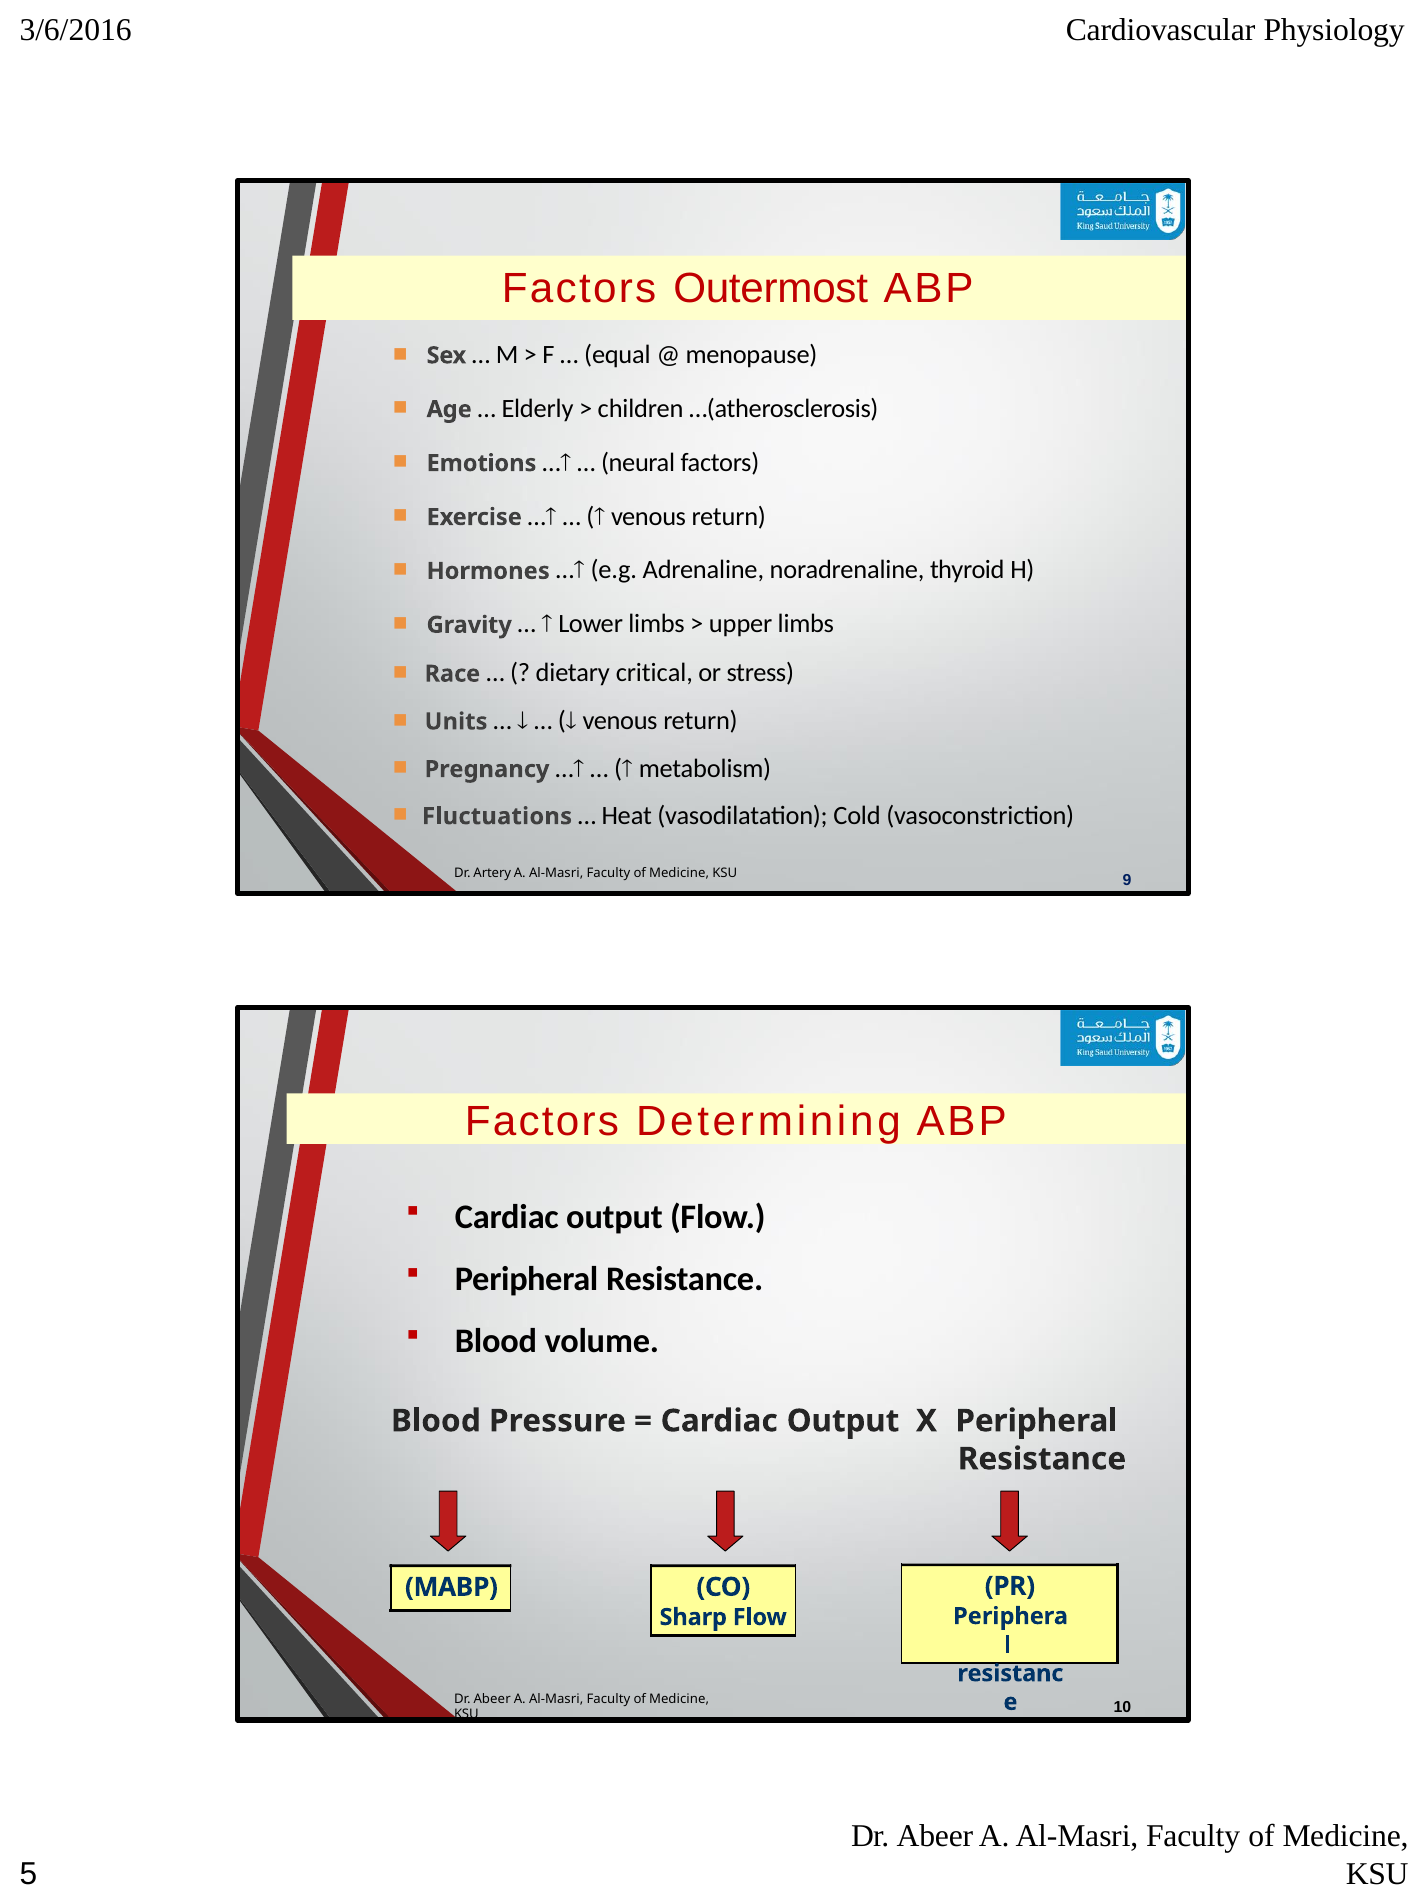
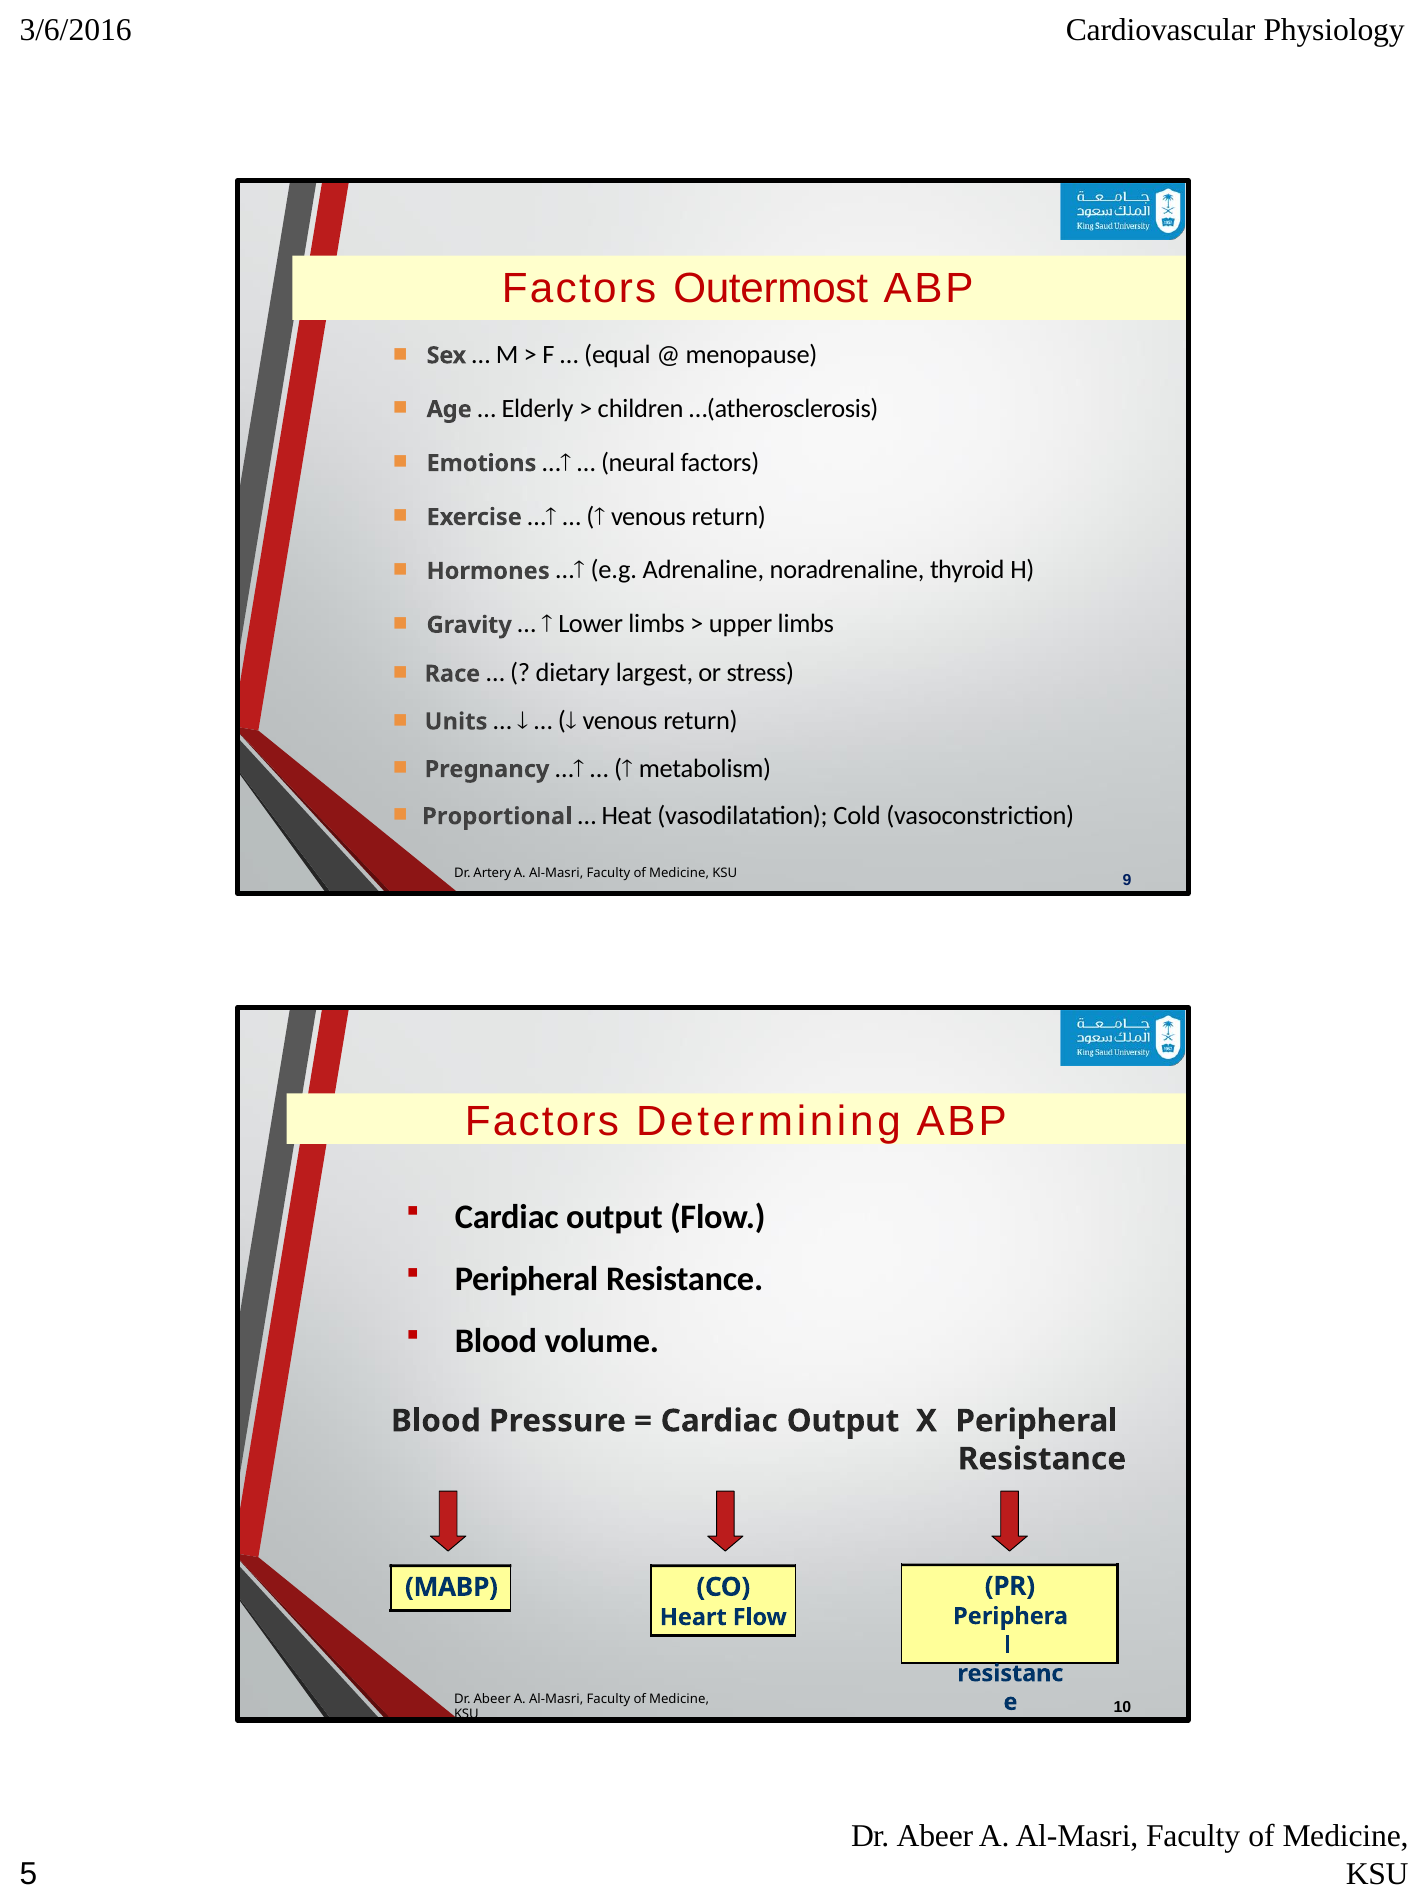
critical: critical -> largest
Fluctuations: Fluctuations -> Proportional
Sharp: Sharp -> Heart
